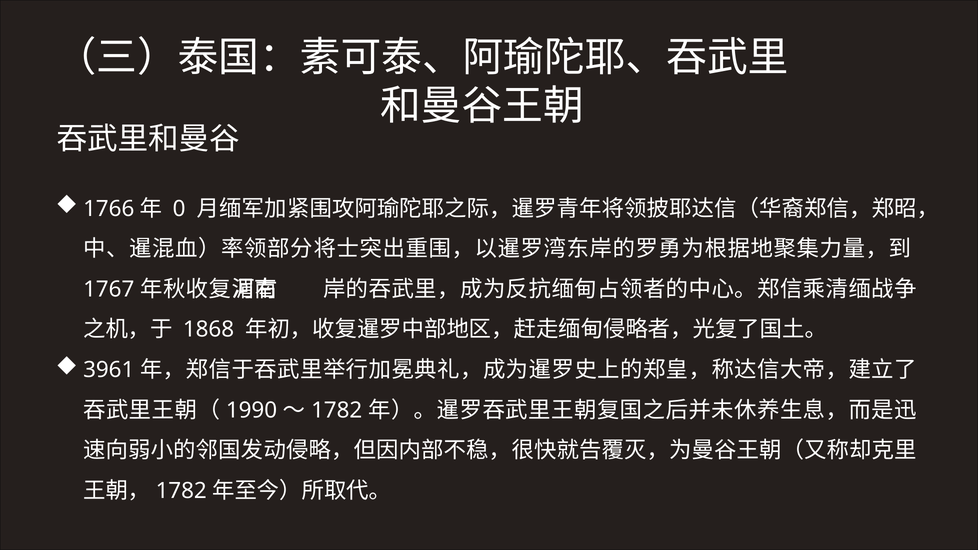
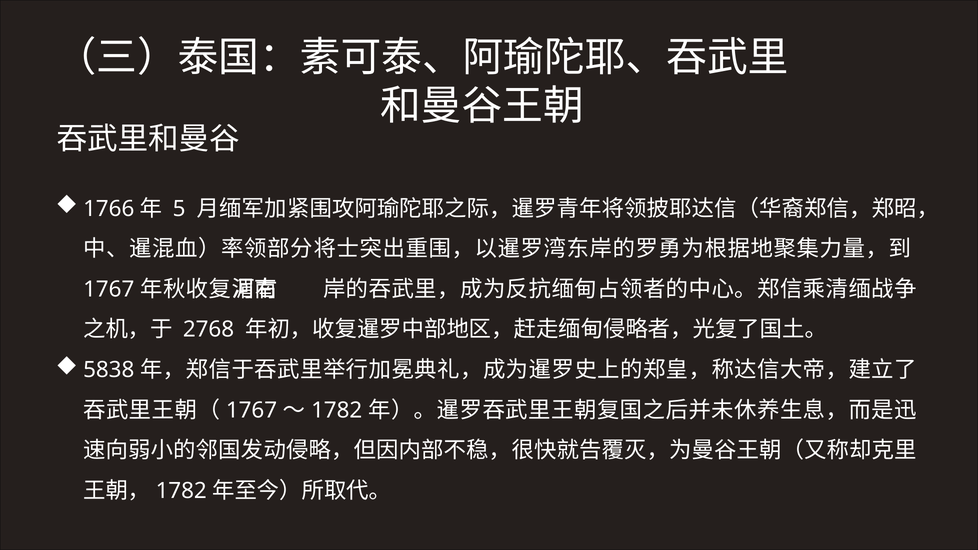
0: 0 -> 5
1868: 1868 -> 2768
3961: 3961 -> 5838
1990 at (251, 410): 1990 -> 1767
